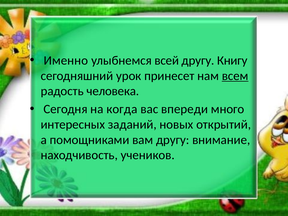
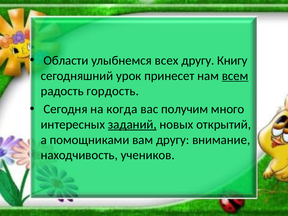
Именно: Именно -> Области
всей: всей -> всех
человека: человека -> гордость
впереди: впереди -> получим
заданий underline: none -> present
